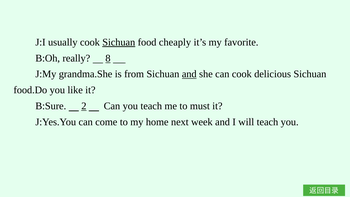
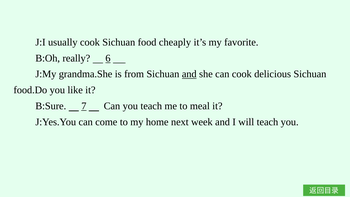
Sichuan at (119, 42) underline: present -> none
8: 8 -> 6
2: 2 -> 7
must: must -> meal
